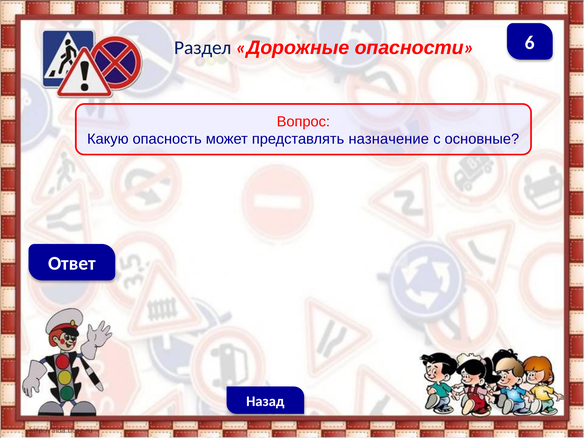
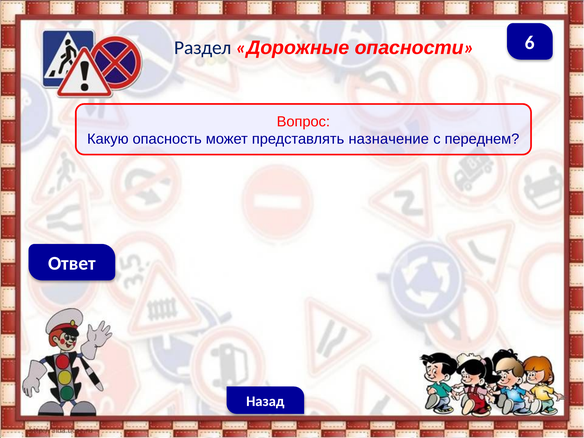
основные: основные -> переднем
